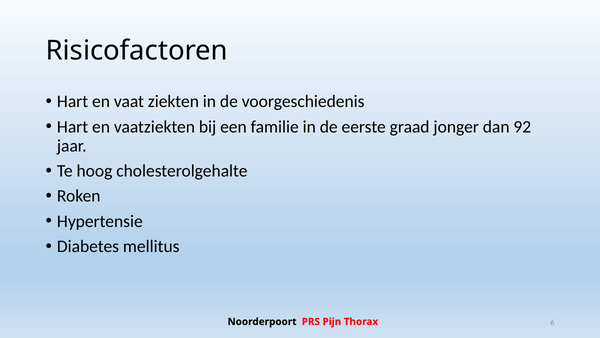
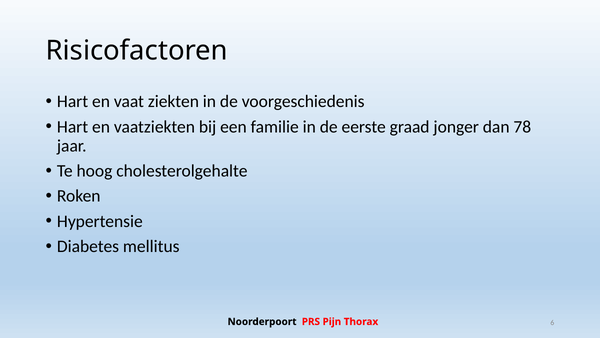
92: 92 -> 78
